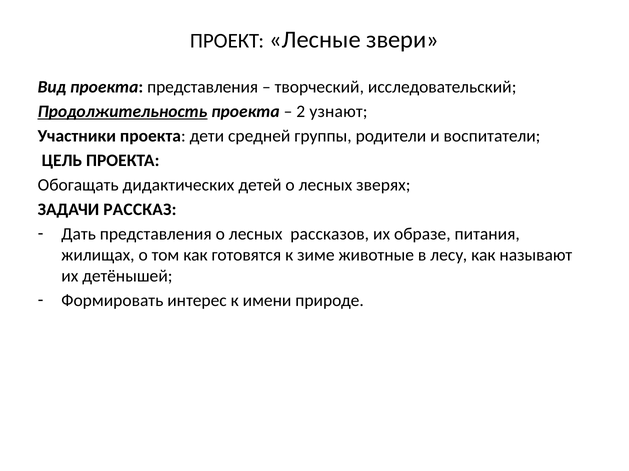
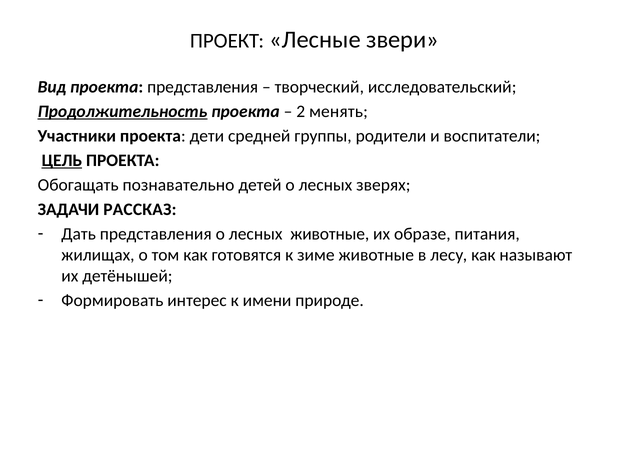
узнают: узнают -> менять
ЦЕЛЬ underline: none -> present
дидактических: дидактических -> познавательно
лесных рассказов: рассказов -> животные
